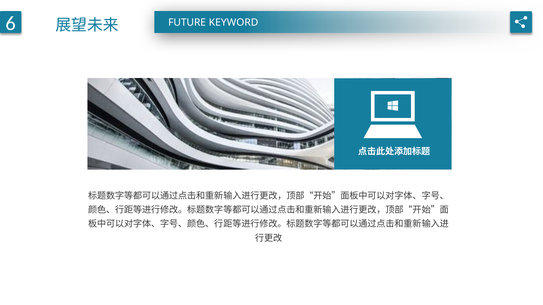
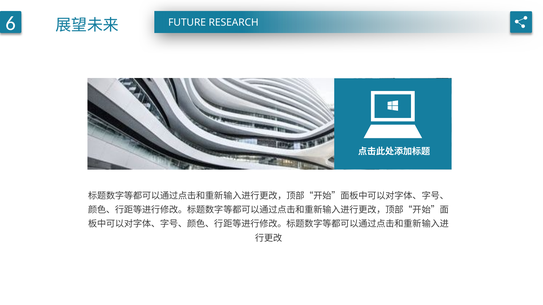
KEYWORD: KEYWORD -> RESEARCH
